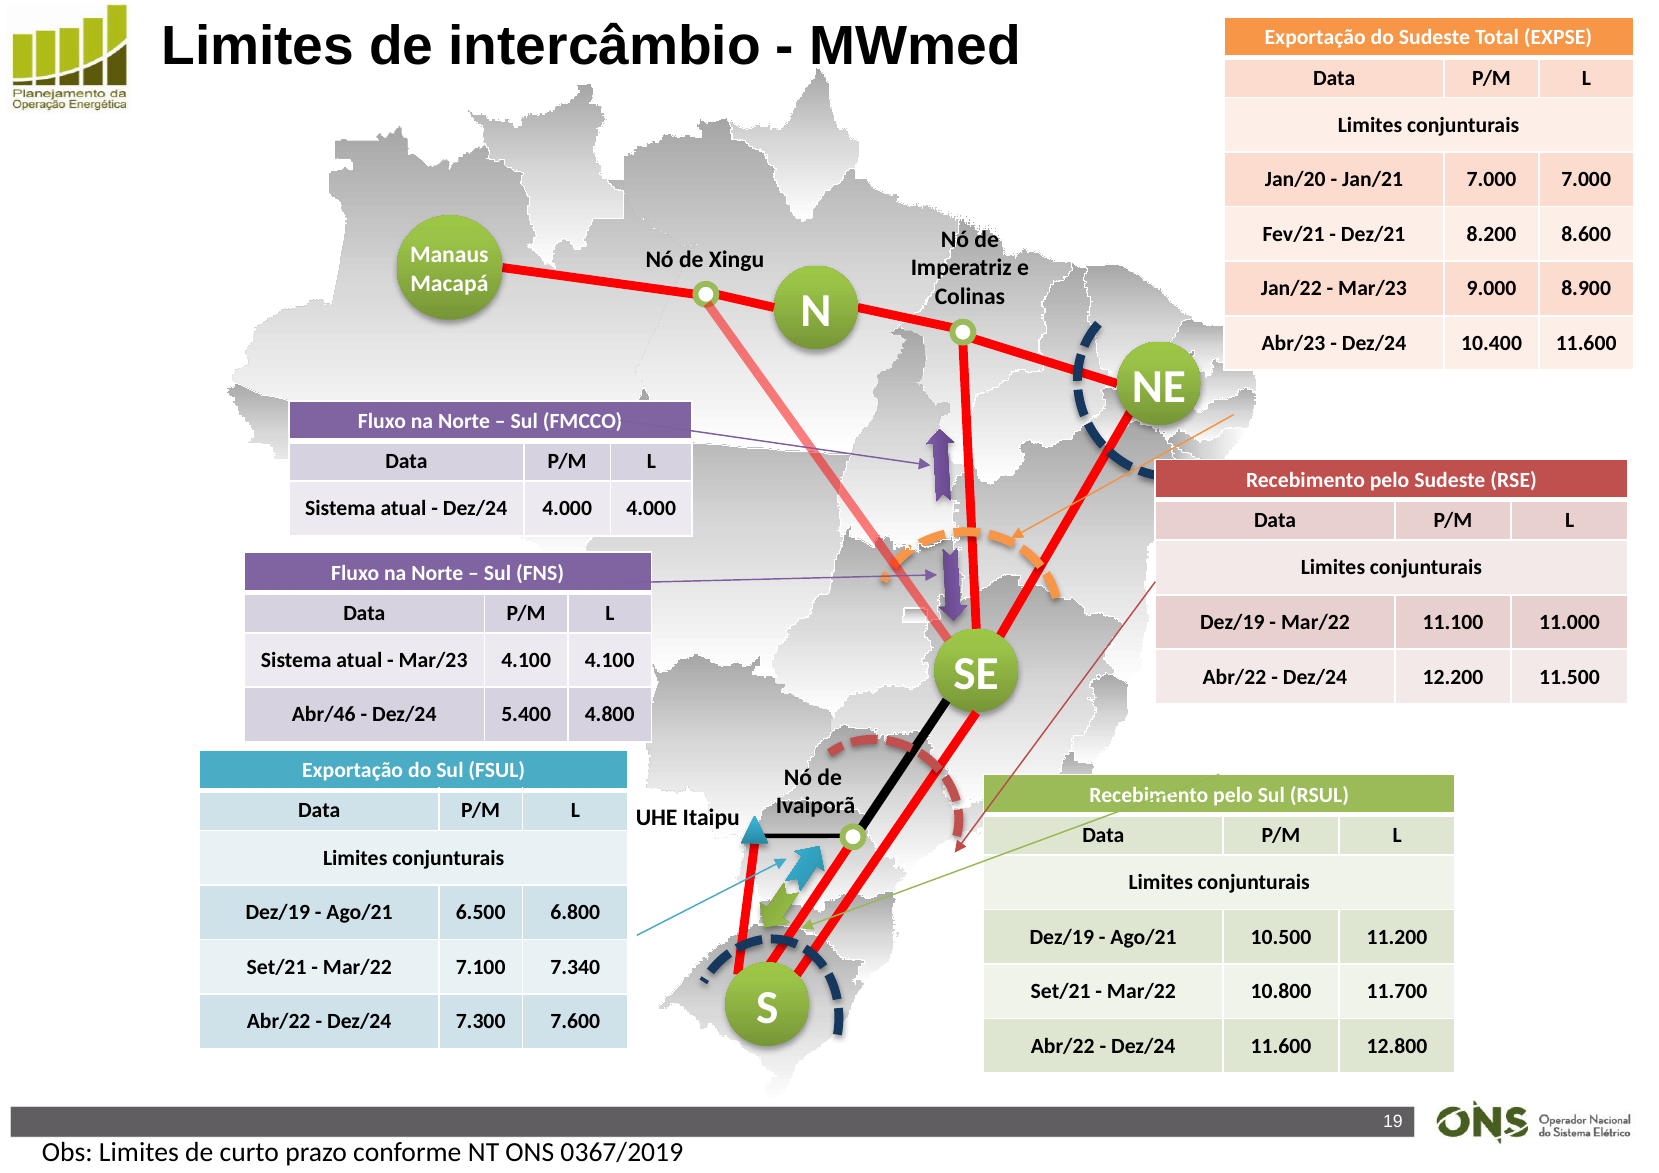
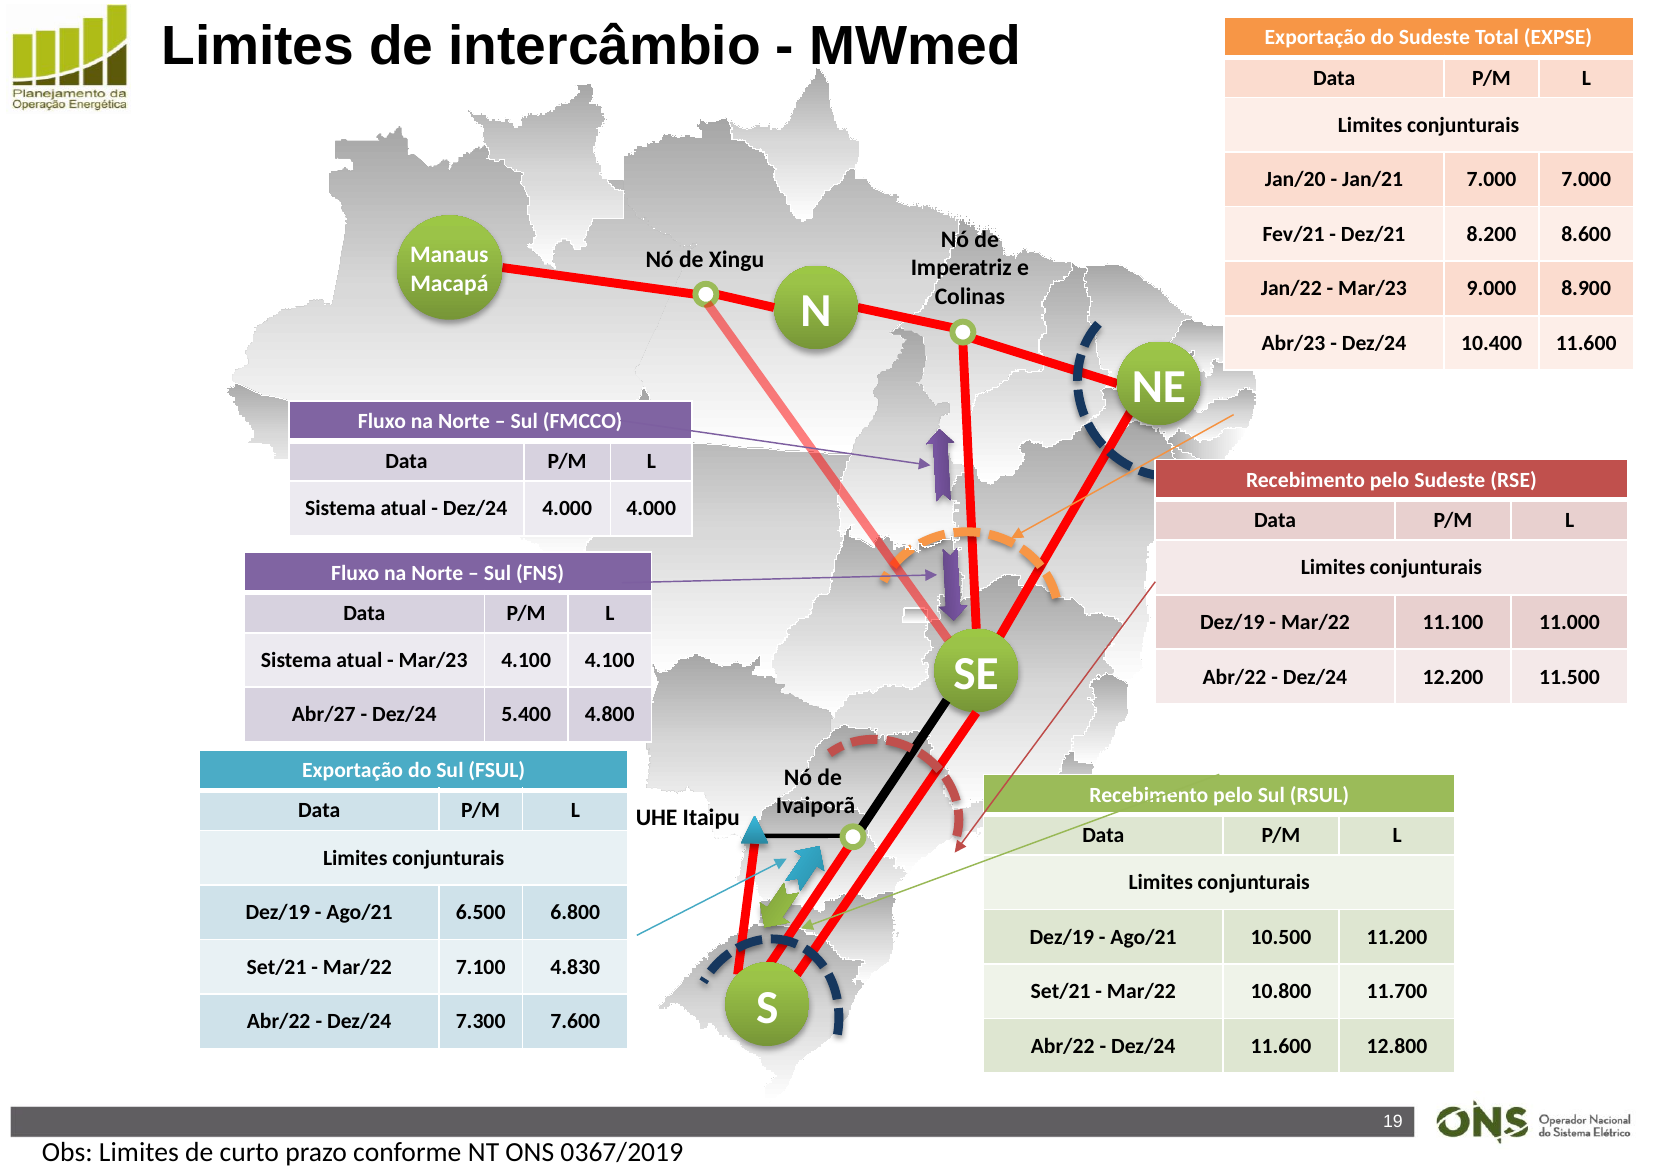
Abr/46: Abr/46 -> Abr/27
7.340: 7.340 -> 4.830
